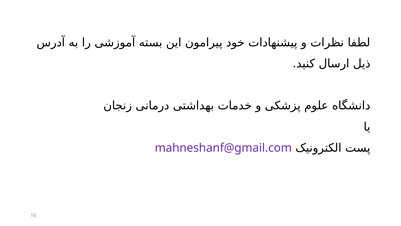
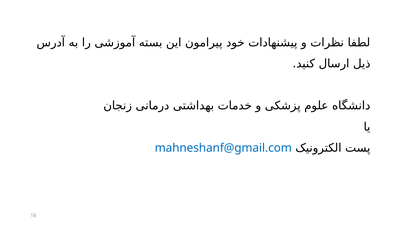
mahneshanf@gmail.com colour: purple -> blue
